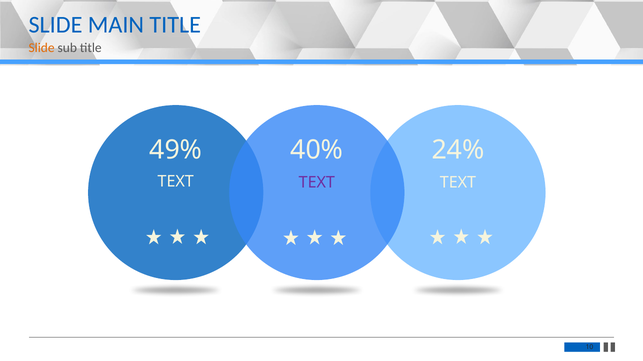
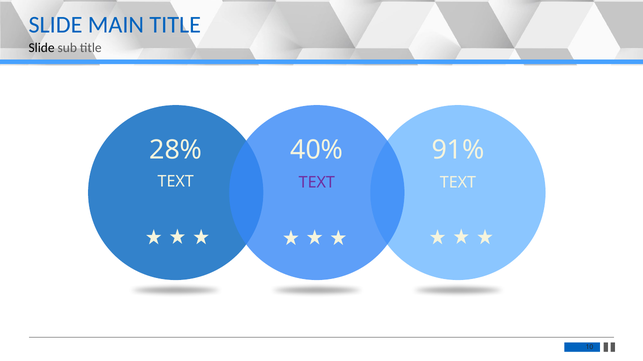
Slide at (42, 48) colour: orange -> black
49%: 49% -> 28%
24%: 24% -> 91%
